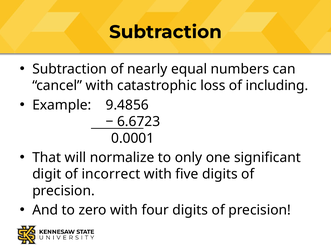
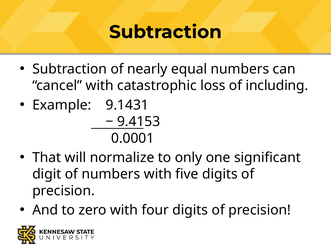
9.4856: 9.4856 -> 9.1431
6.6723: 6.6723 -> 9.4153
of incorrect: incorrect -> numbers
